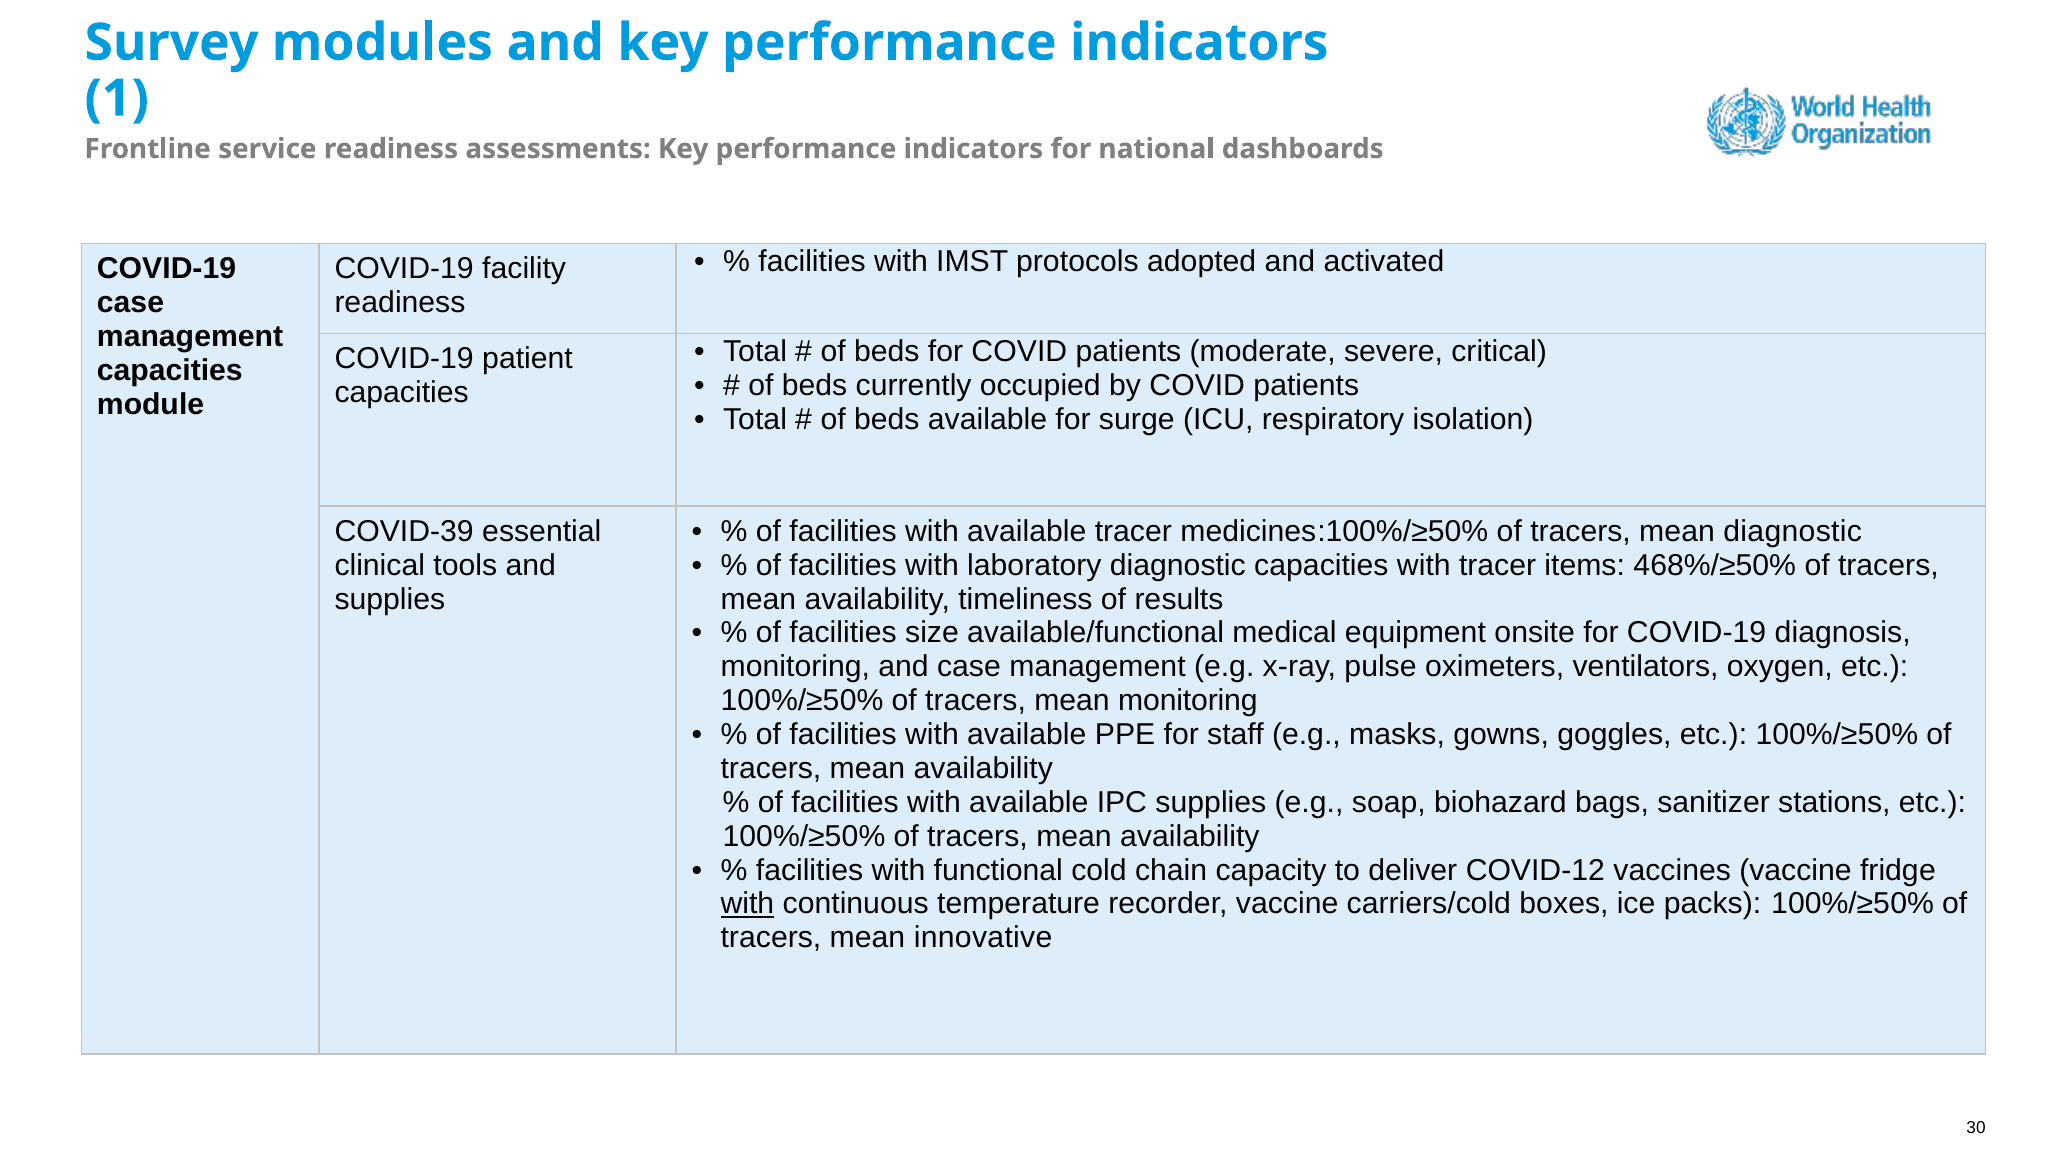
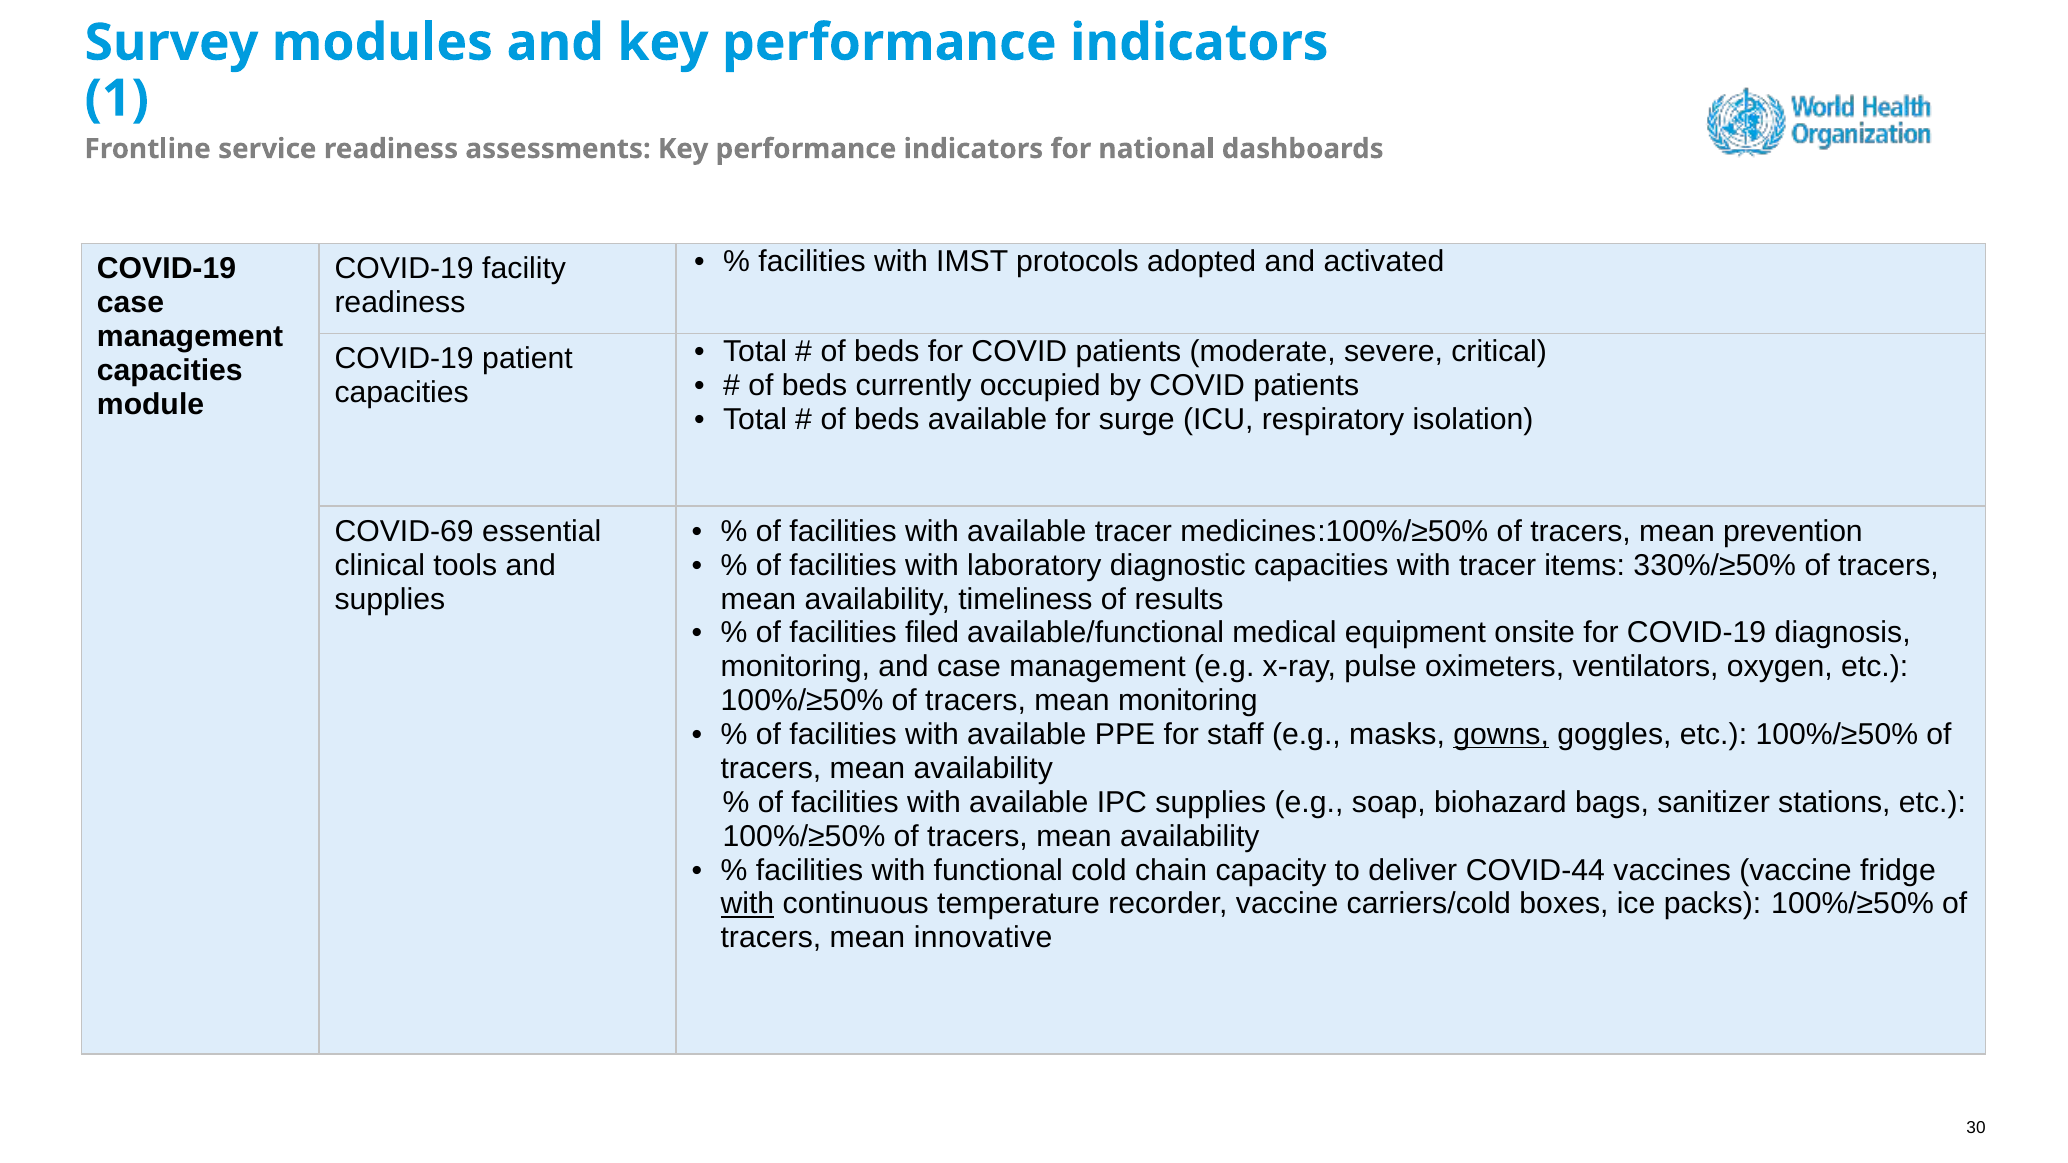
COVID-39: COVID-39 -> COVID-69
mean diagnostic: diagnostic -> prevention
468%/≥50%: 468%/≥50% -> 330%/≥50%
size: size -> filed
gowns underline: none -> present
COVID-12: COVID-12 -> COVID-44
